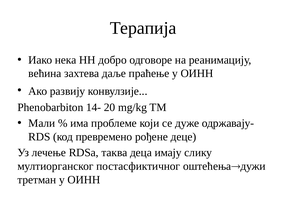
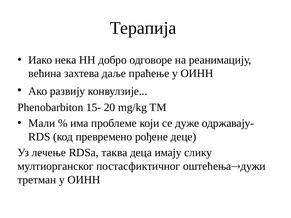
14-: 14- -> 15-
